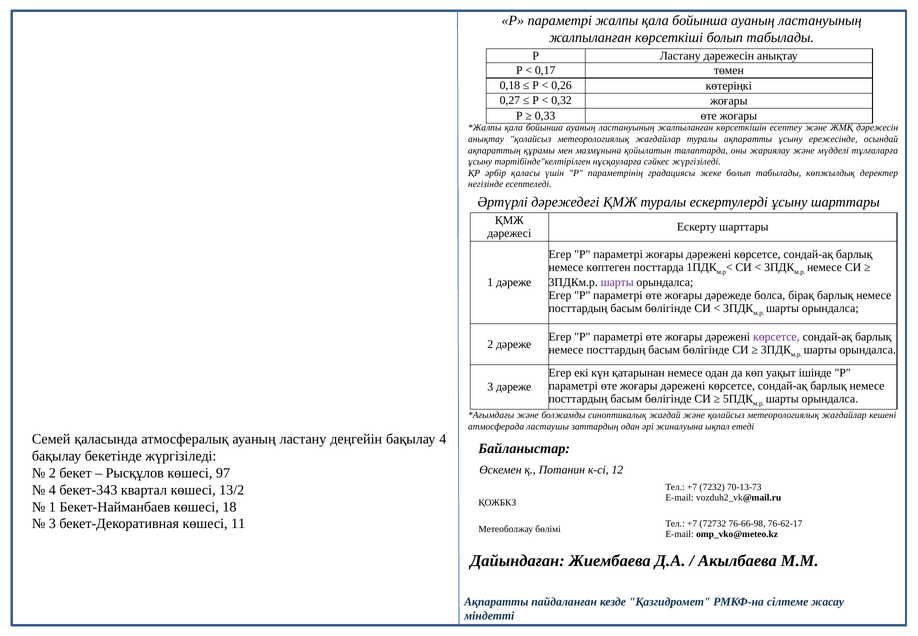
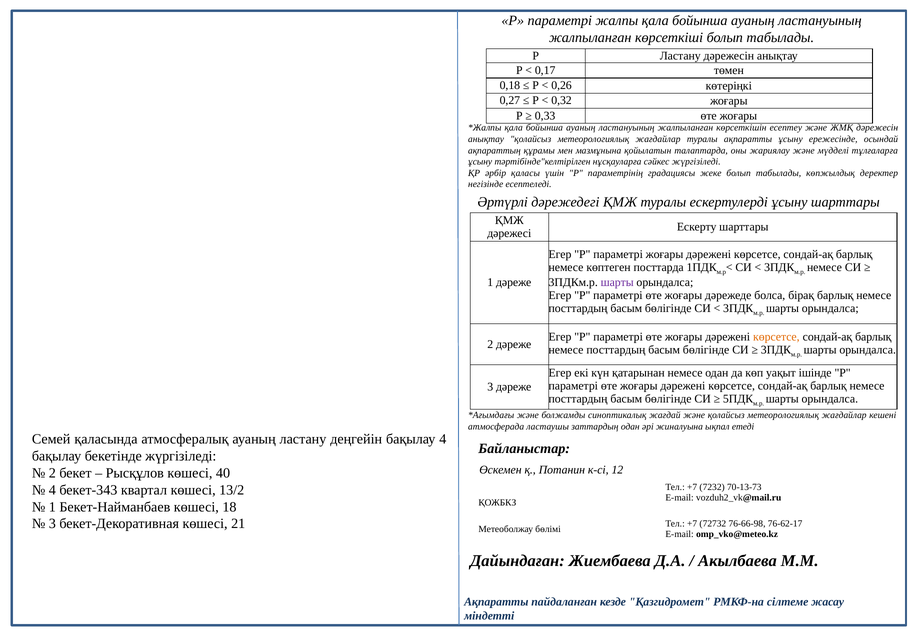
көрсетсе at (776, 336) colour: purple -> orange
97: 97 -> 40
11: 11 -> 21
